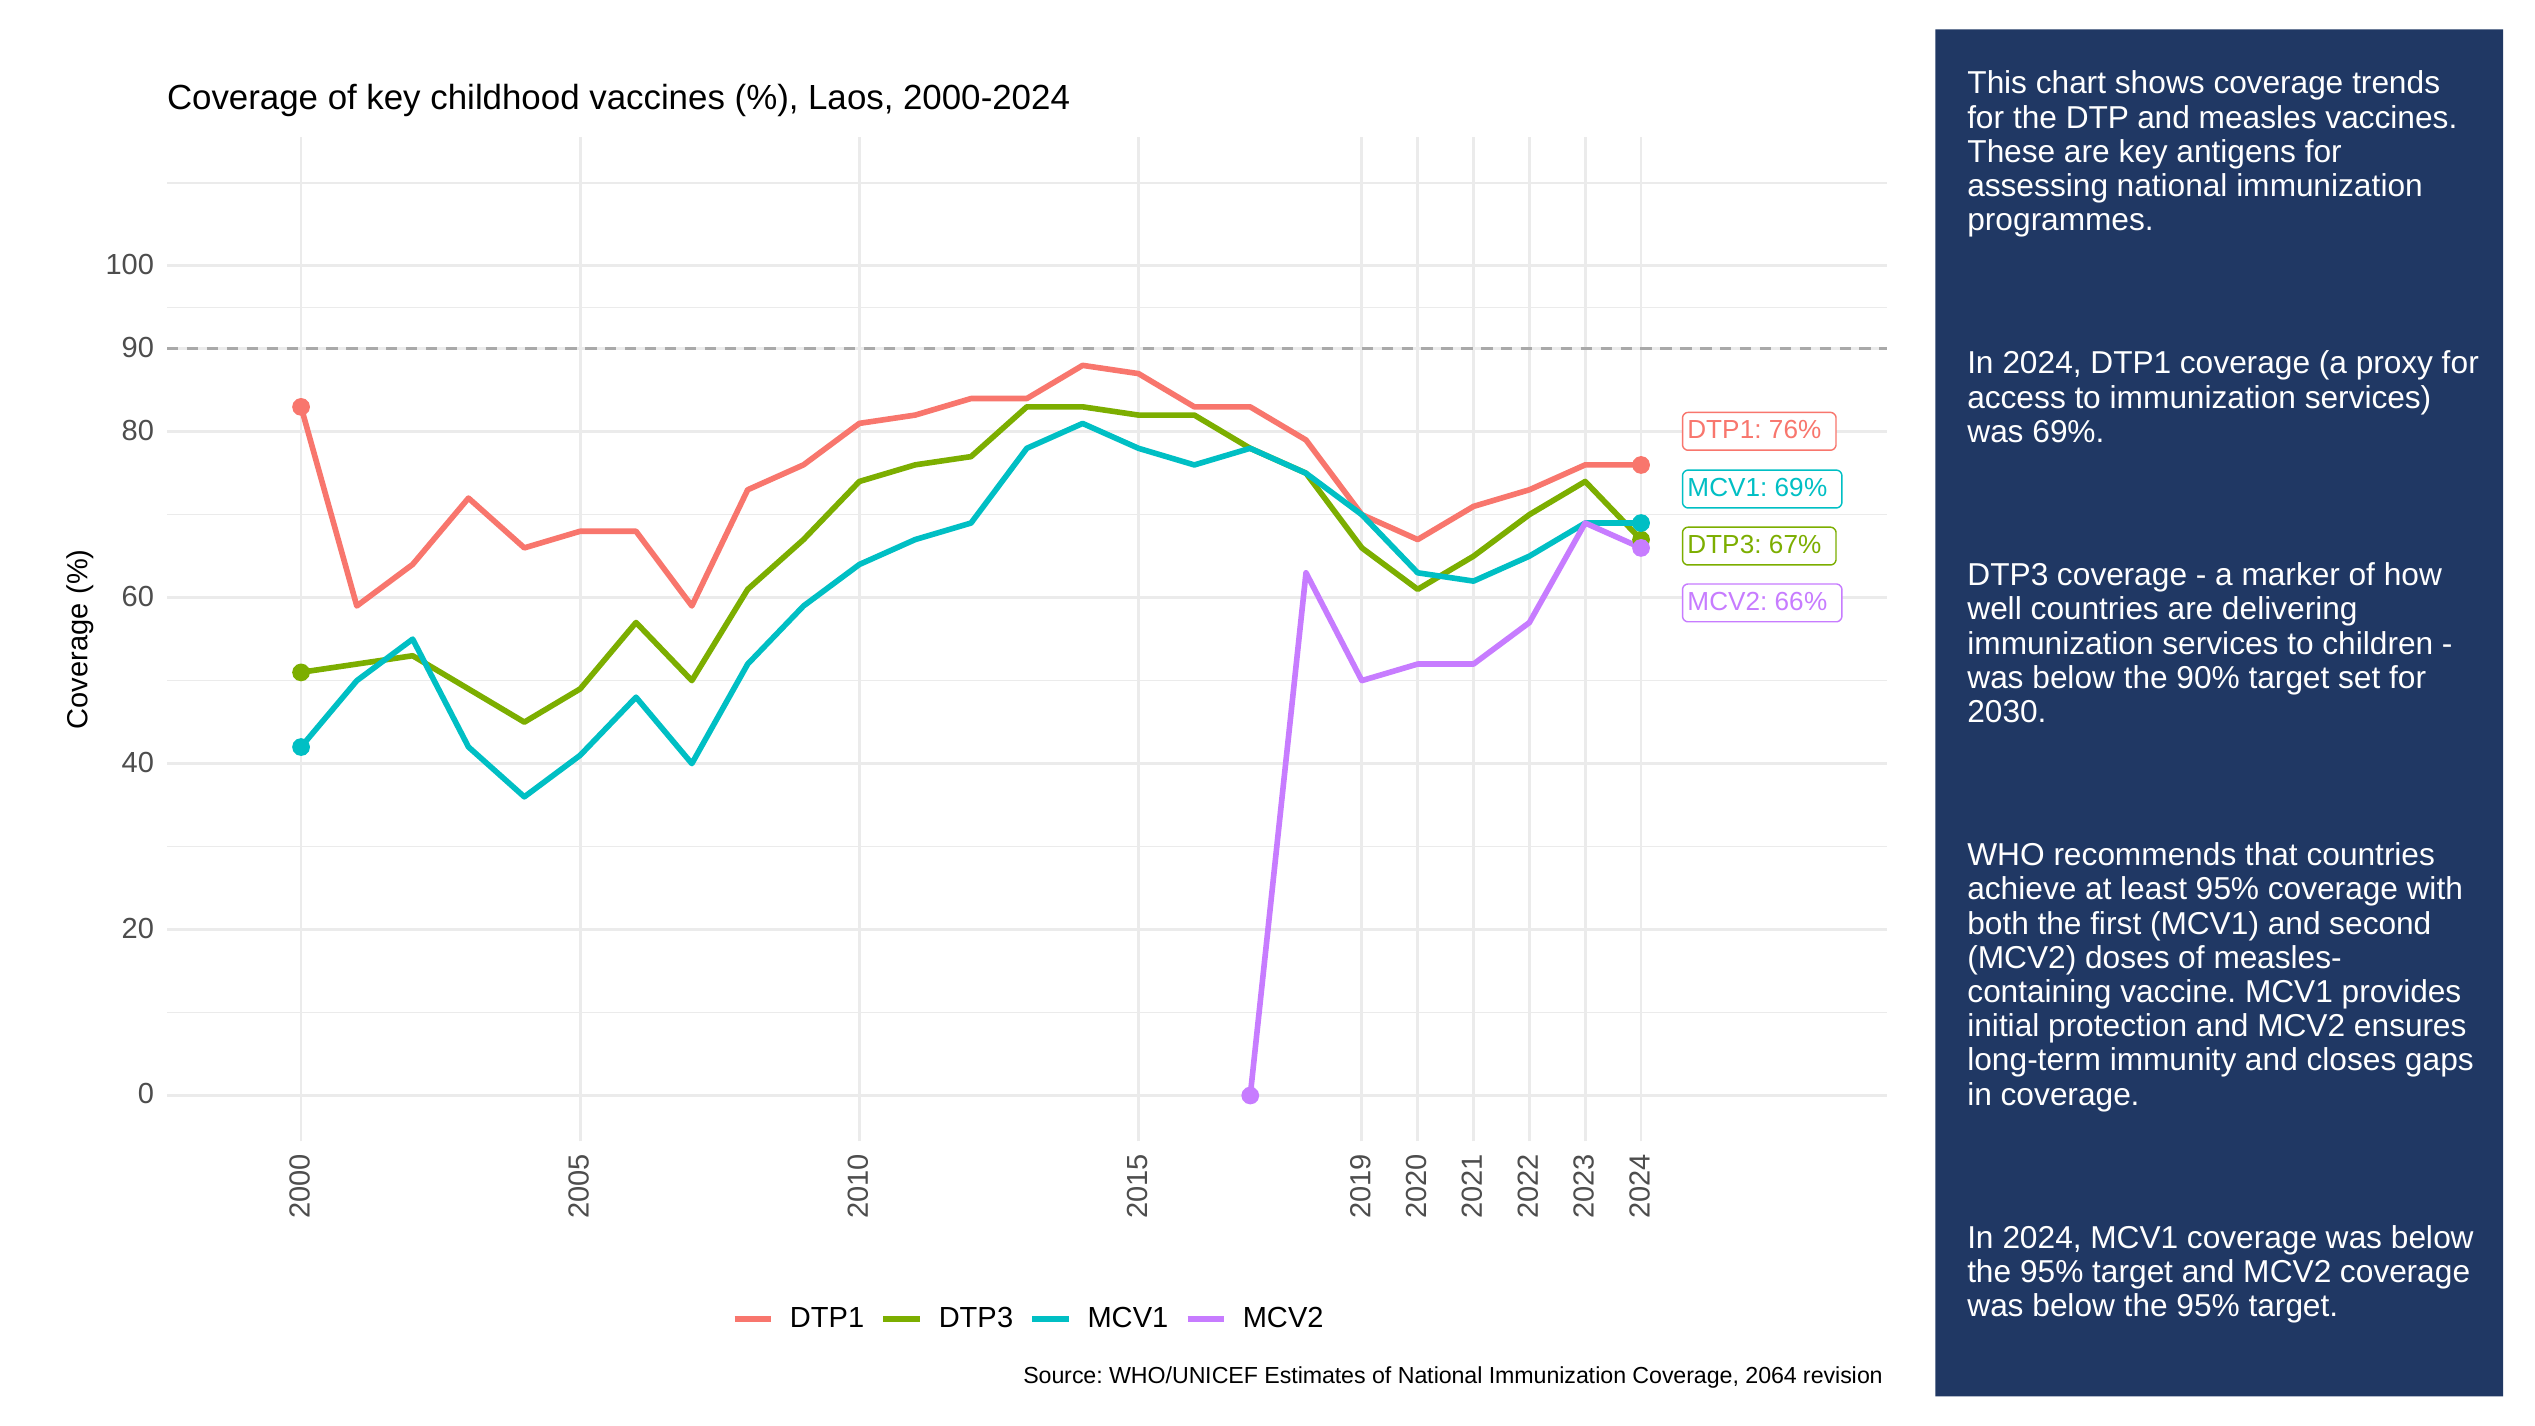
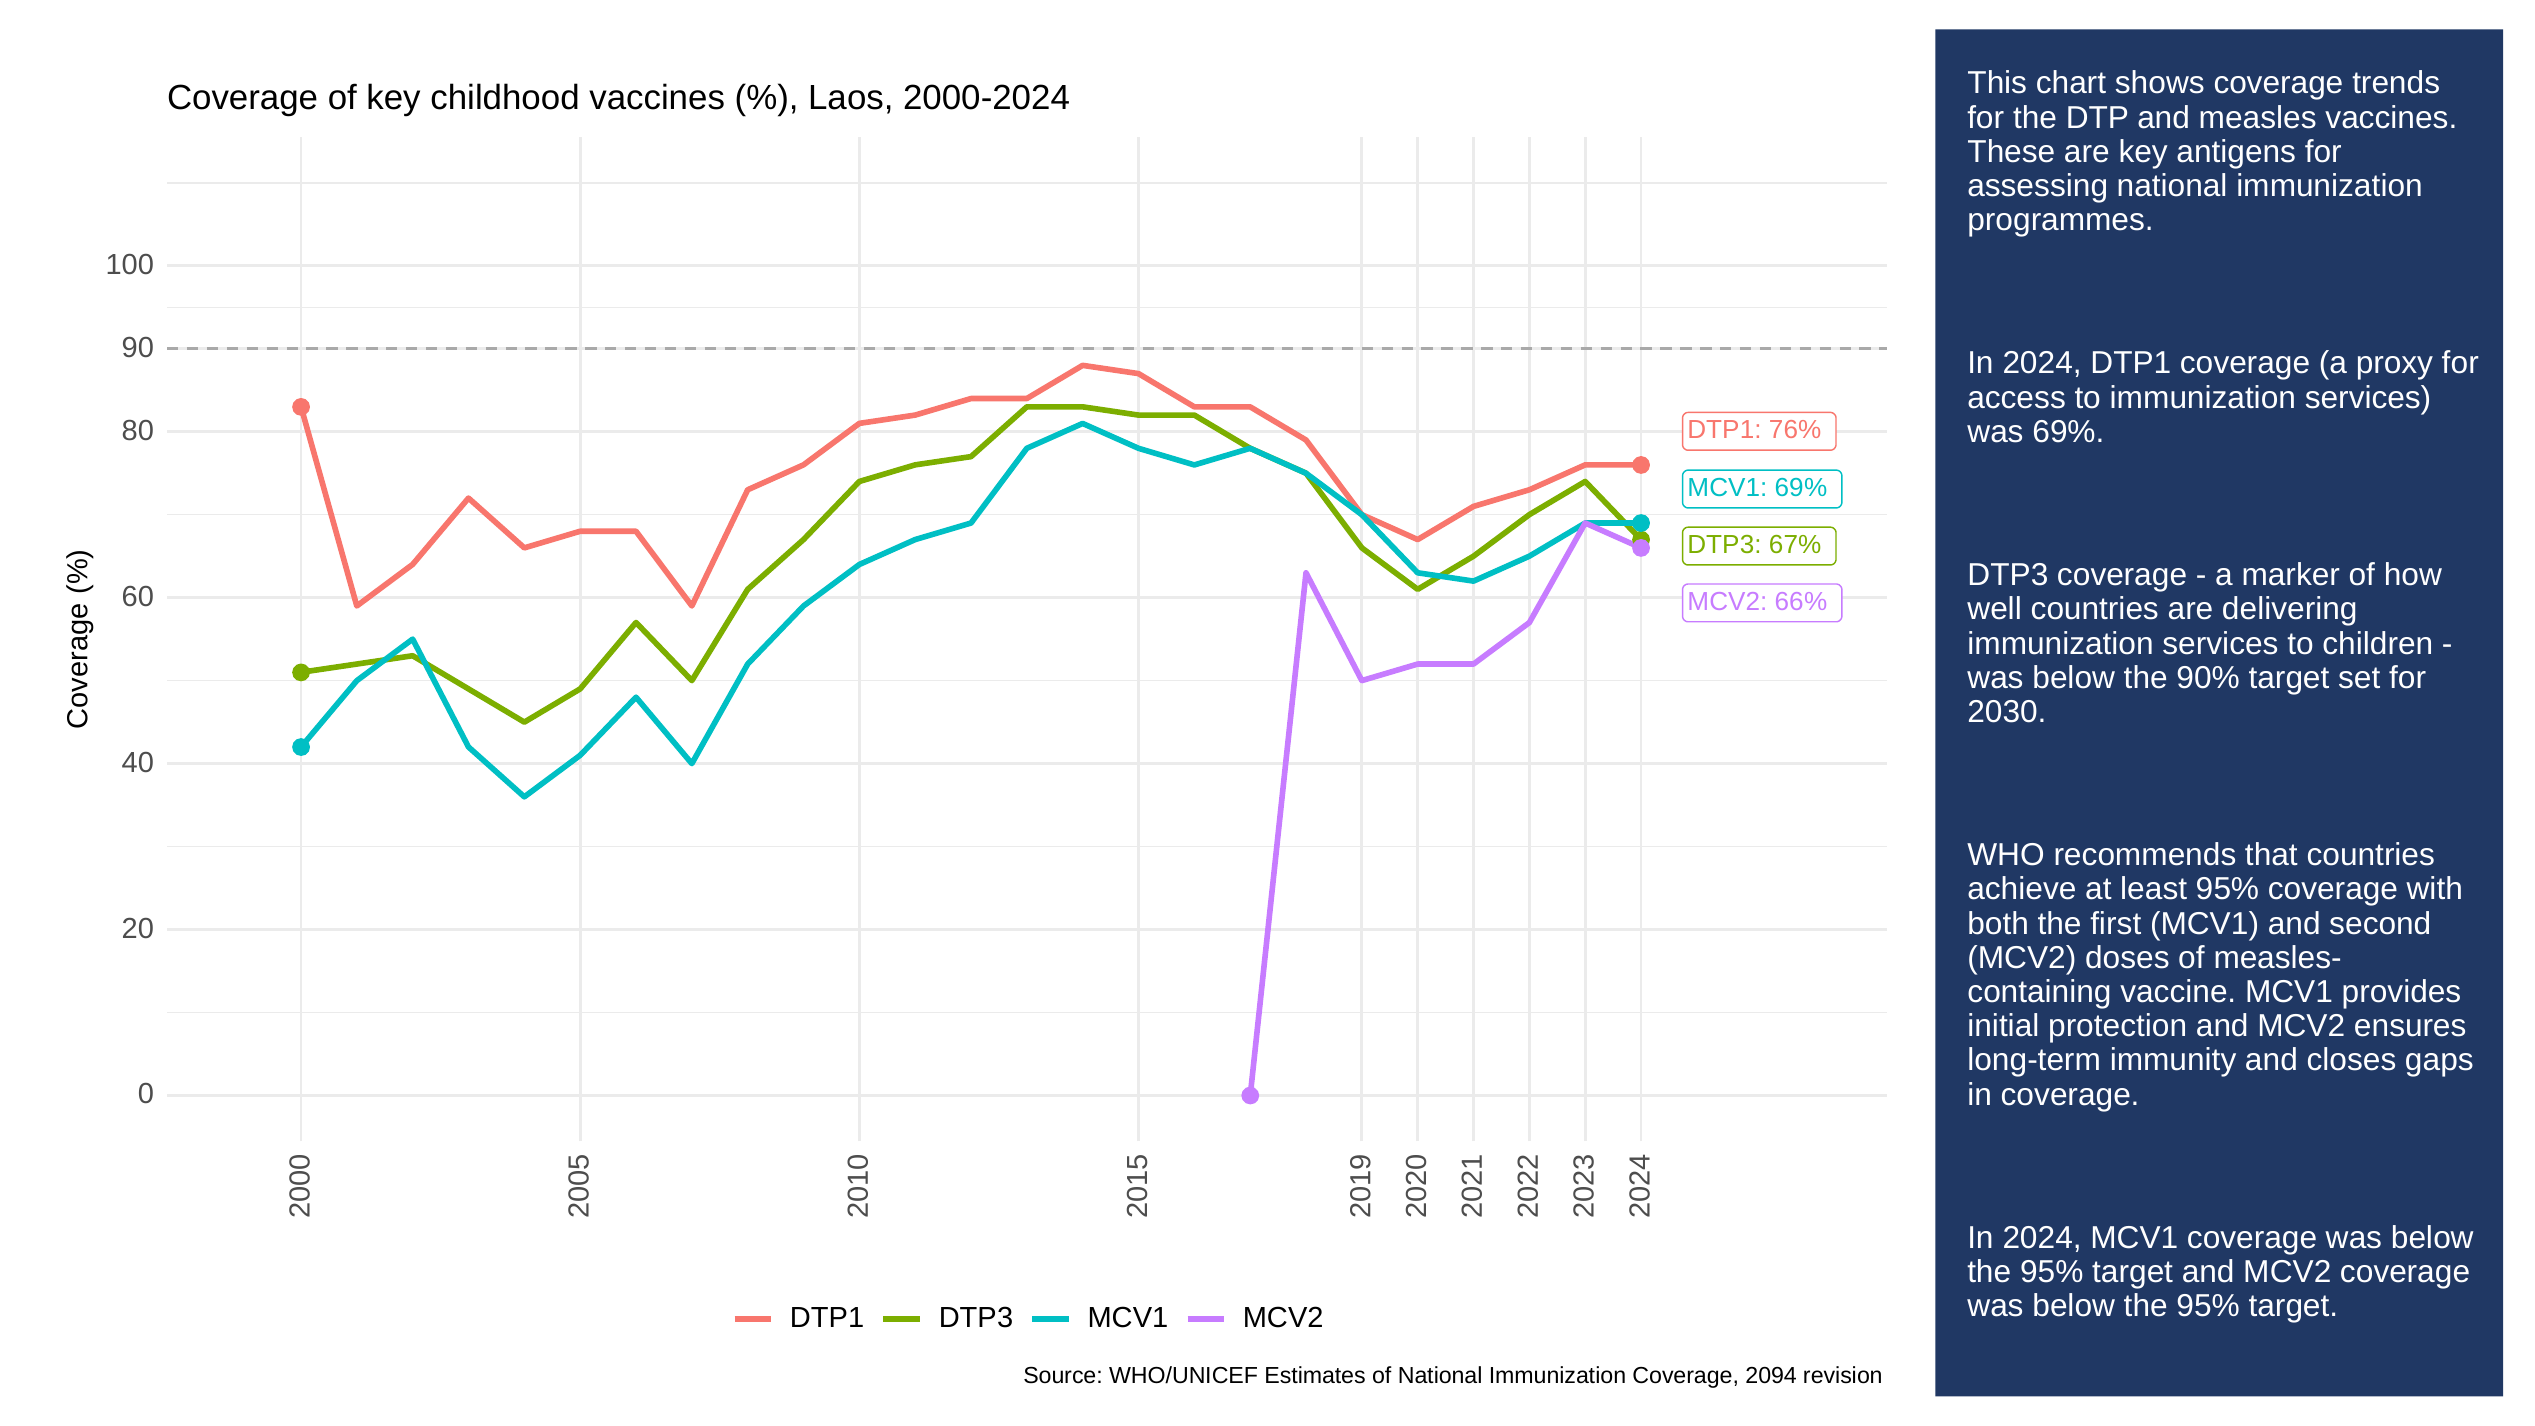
2064: 2064 -> 2094
